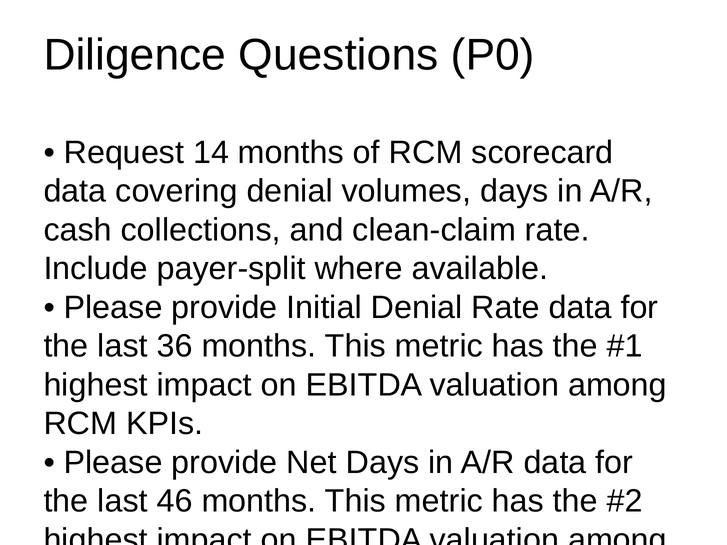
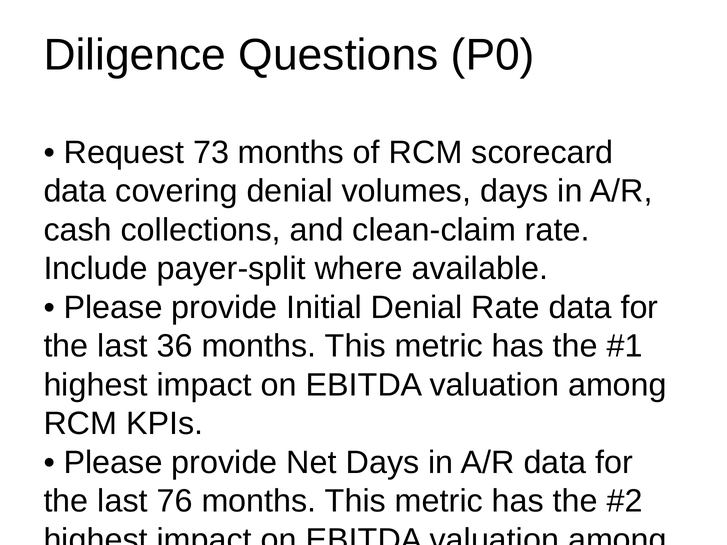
14: 14 -> 73
46: 46 -> 76
